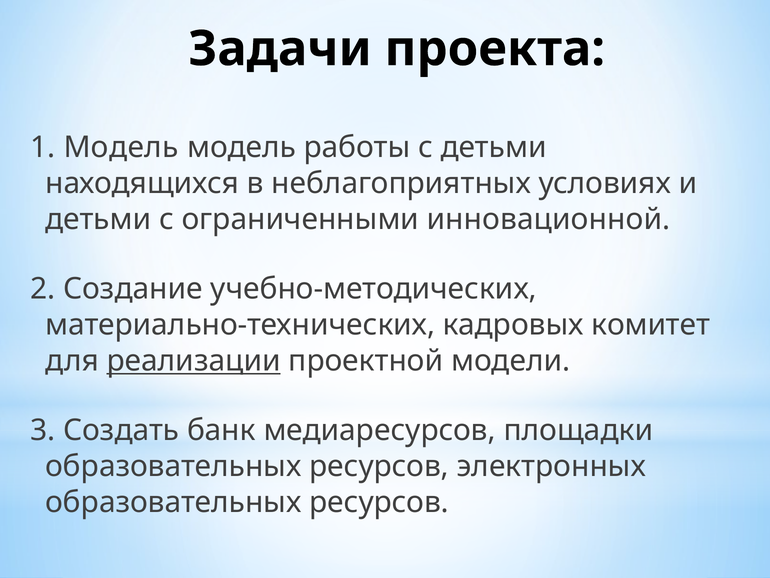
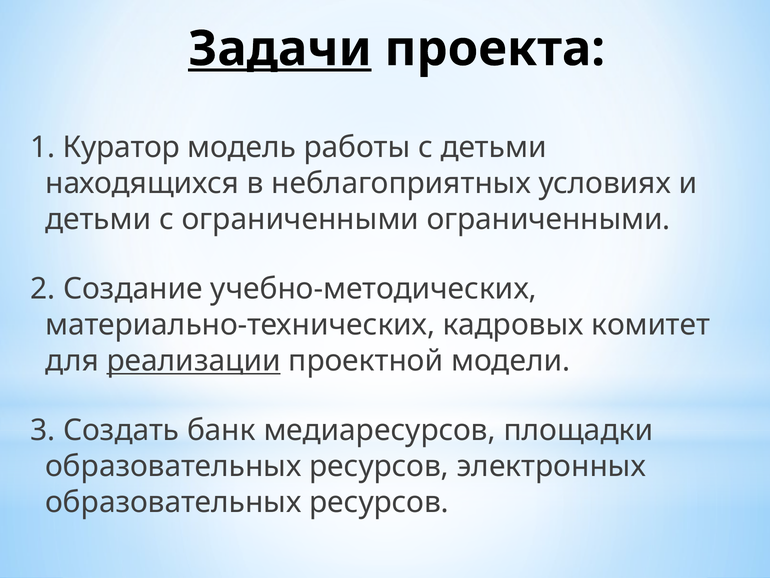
Задачи underline: none -> present
1 Модель: Модель -> Куратор
ограниченными инновационной: инновационной -> ограниченными
